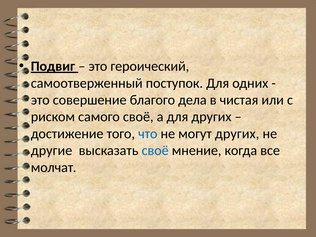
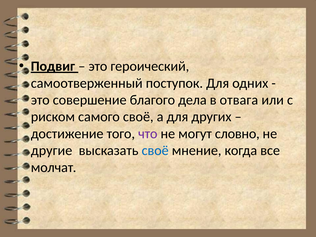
чистая: чистая -> отвага
что colour: blue -> purple
могут других: других -> словно
